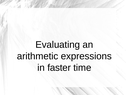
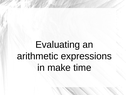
faster: faster -> make
